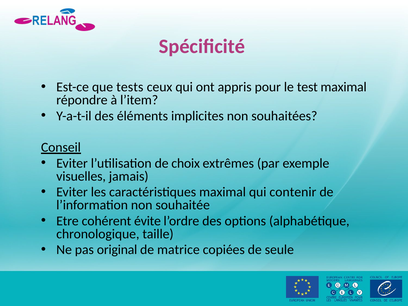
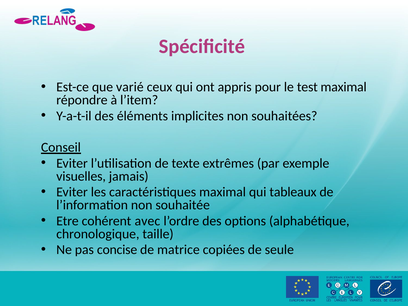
tests: tests -> varié
choix: choix -> texte
contenir: contenir -> tableaux
évite: évite -> avec
original: original -> concise
